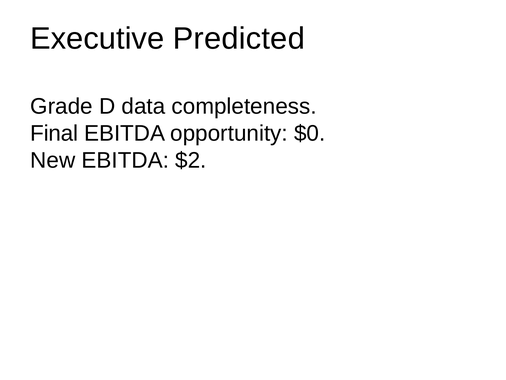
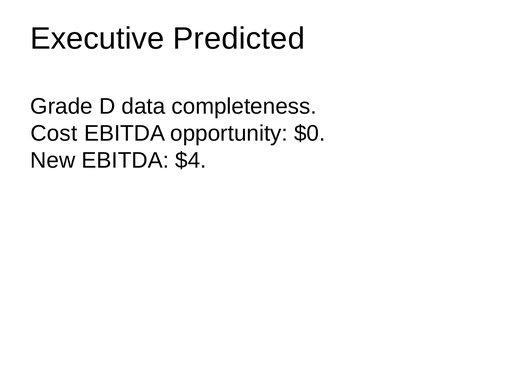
Final: Final -> Cost
$2: $2 -> $4
